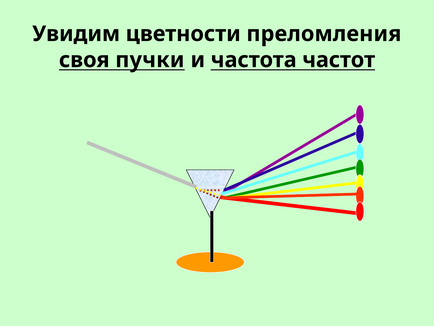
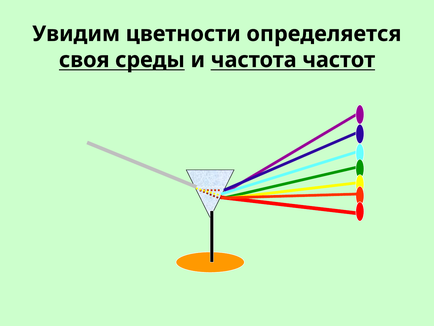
преломления: преломления -> определяется
пучки: пучки -> среды
